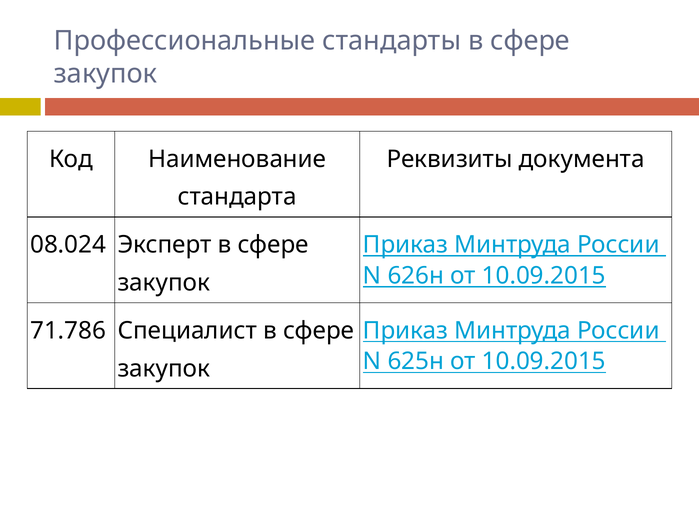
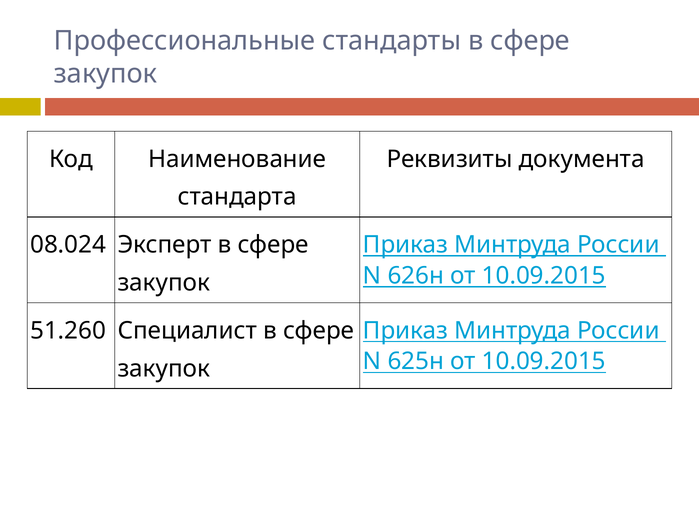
71.786: 71.786 -> 51.260
